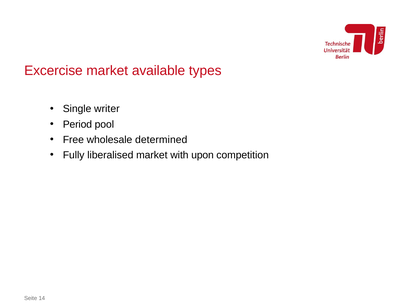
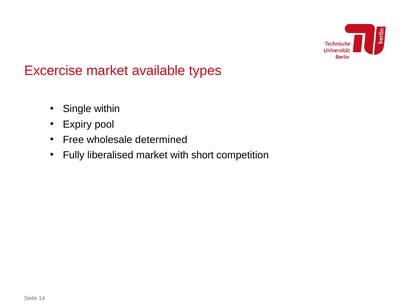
writer: writer -> within
Period: Period -> Expiry
upon: upon -> short
